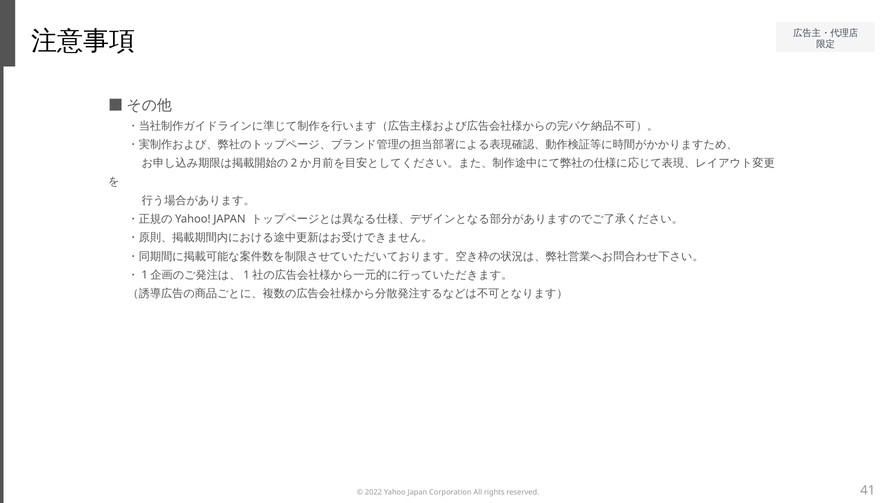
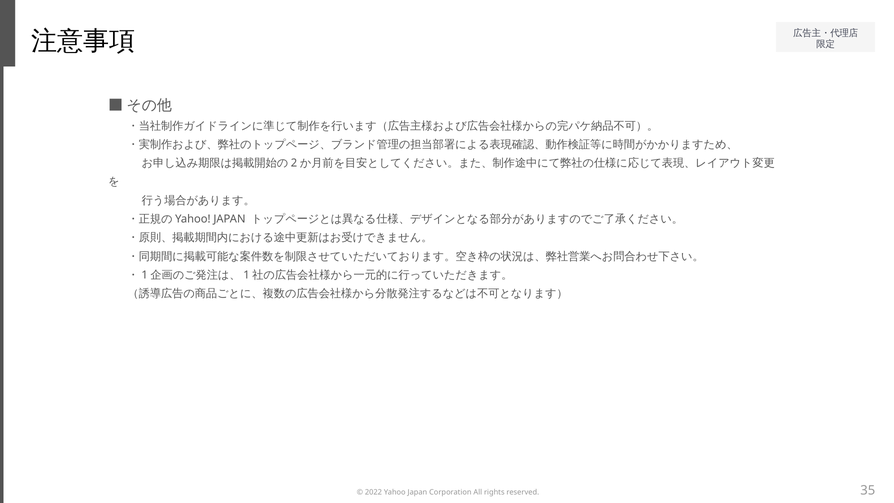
41: 41 -> 35
